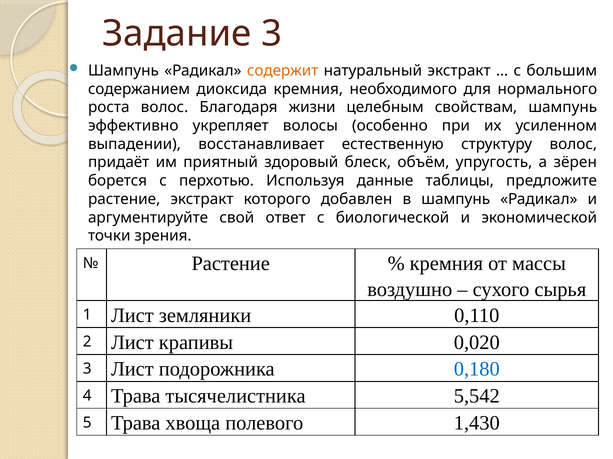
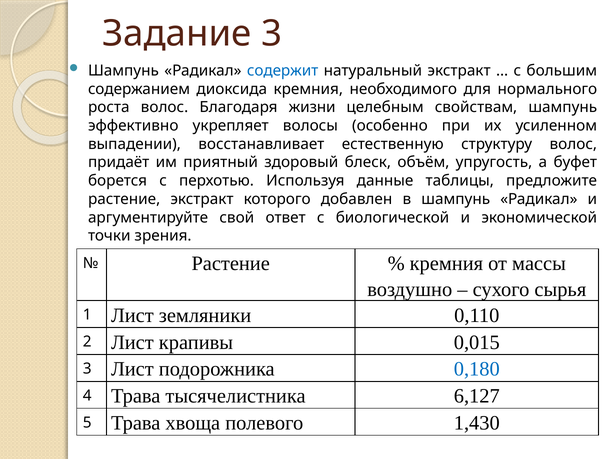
содержит colour: orange -> blue
зёрен: зёрен -> буфет
0,020: 0,020 -> 0,015
5,542: 5,542 -> 6,127
